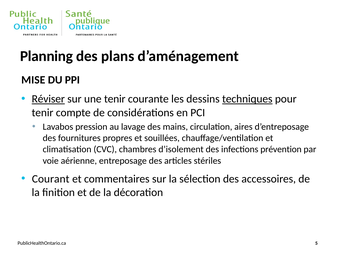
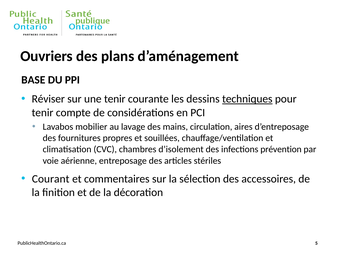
Planning: Planning -> Ouvriers
MISE: MISE -> BASE
Réviser underline: present -> none
pression: pression -> mobilier
